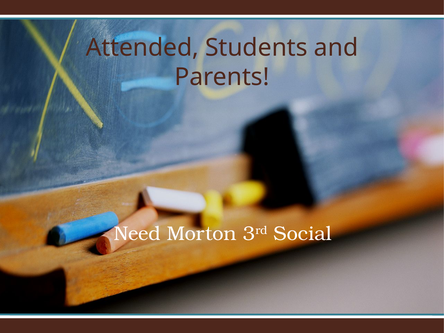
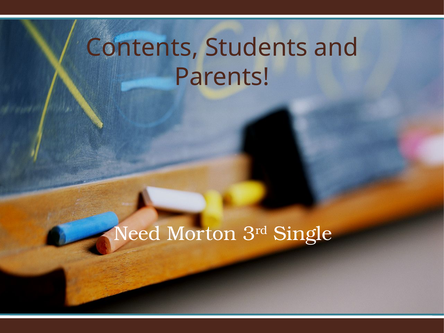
Attended: Attended -> Contents
Social: Social -> Single
